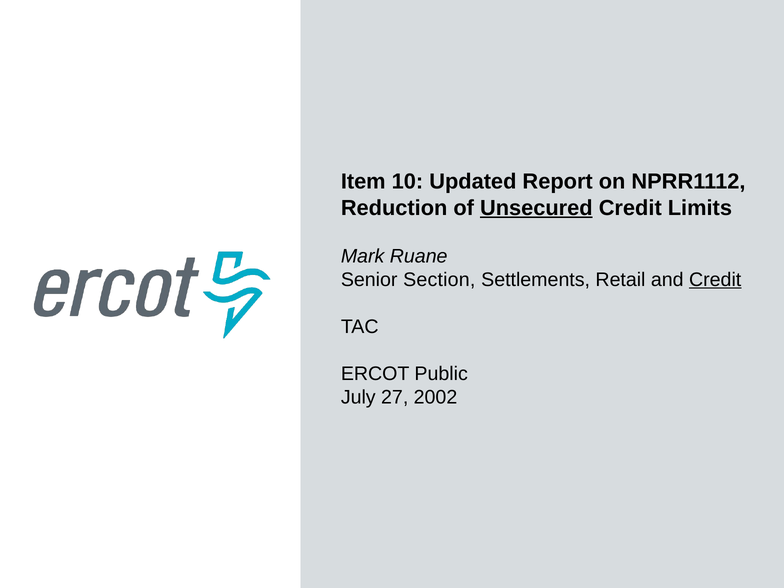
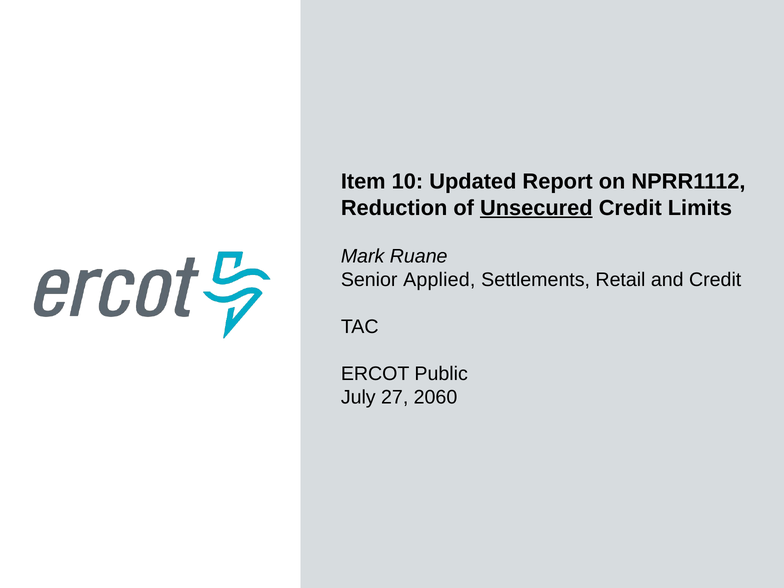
Section: Section -> Applied
Credit at (715, 280) underline: present -> none
2002: 2002 -> 2060
